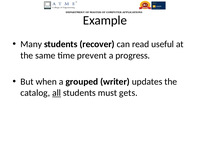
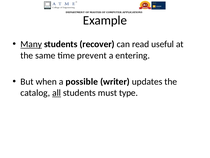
Many underline: none -> present
progress: progress -> entering
grouped: grouped -> possible
gets: gets -> type
